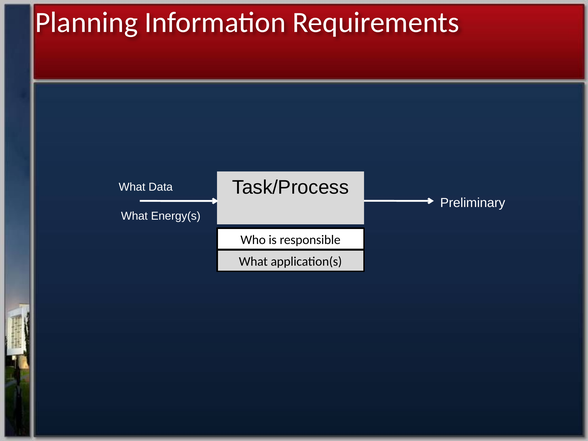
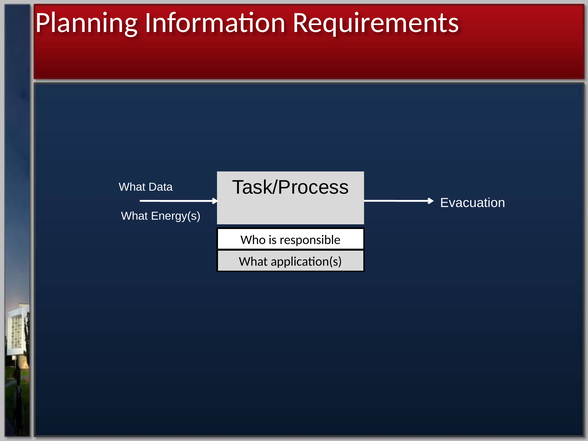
Preliminary: Preliminary -> Evacuation
